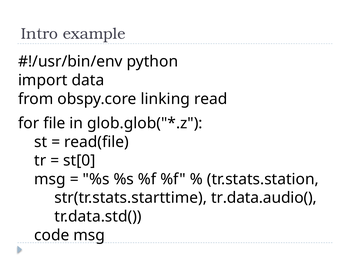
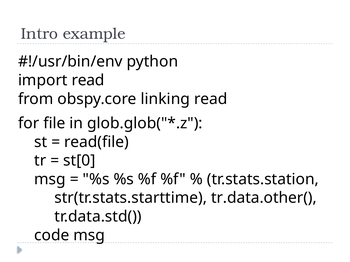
import data: data -> read
tr.data.audio(: tr.data.audio( -> tr.data.other(
